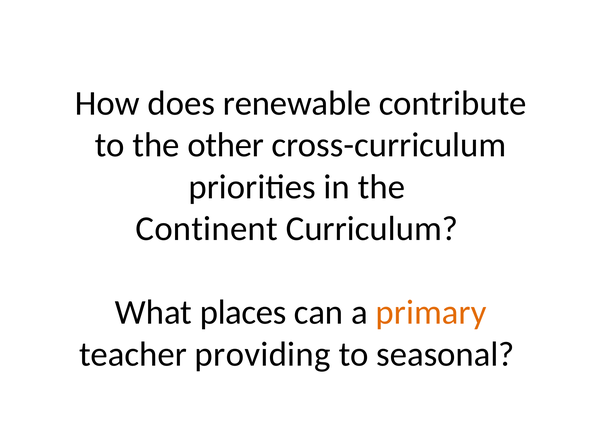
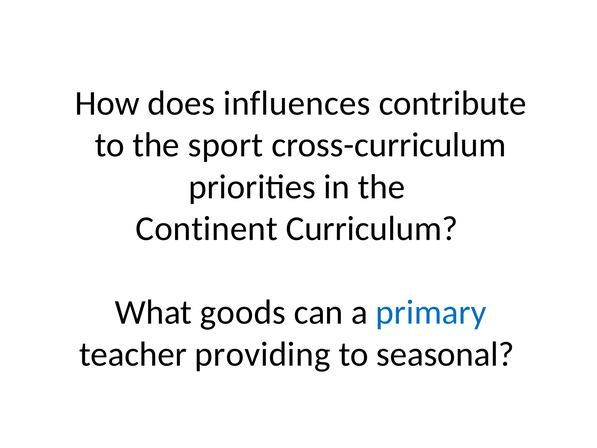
renewable: renewable -> influences
other: other -> sport
places: places -> goods
primary colour: orange -> blue
